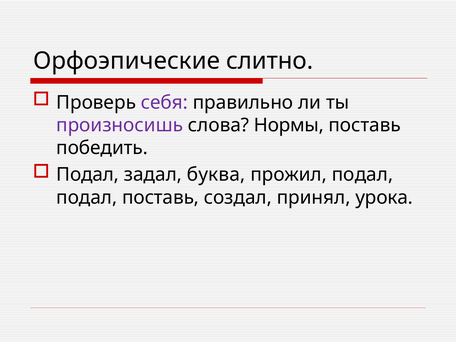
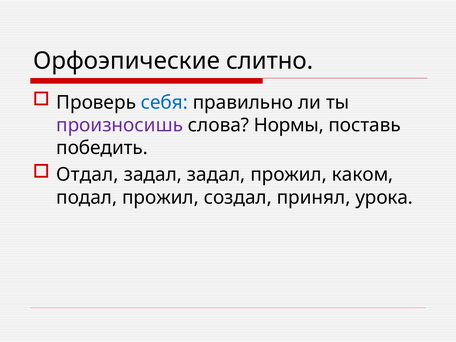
себя colour: purple -> blue
Подал at (88, 175): Подал -> Отдал
задал буква: буква -> задал
прожил подал: подал -> каком
подал поставь: поставь -> прожил
